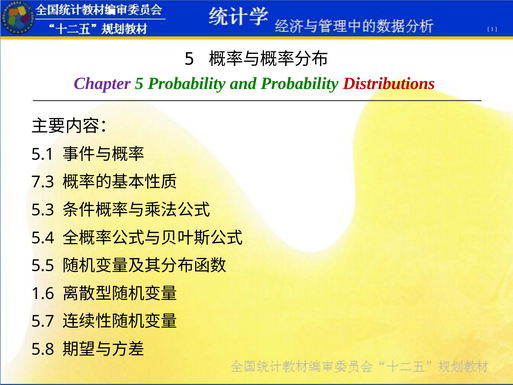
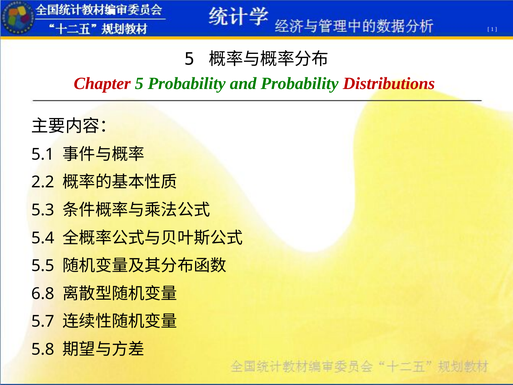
Chapter colour: purple -> red
7.3: 7.3 -> 2.2
1.6: 1.6 -> 6.8
